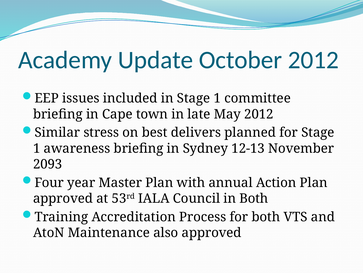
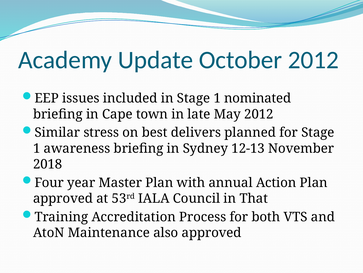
committee: committee -> nominated
2093: 2093 -> 2018
in Both: Both -> That
